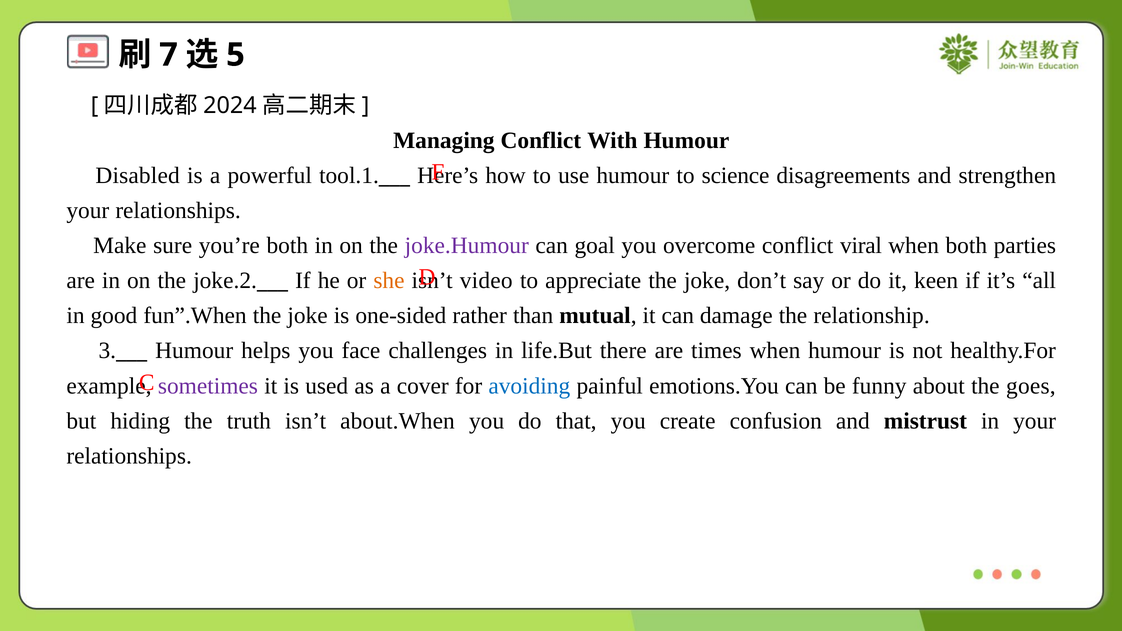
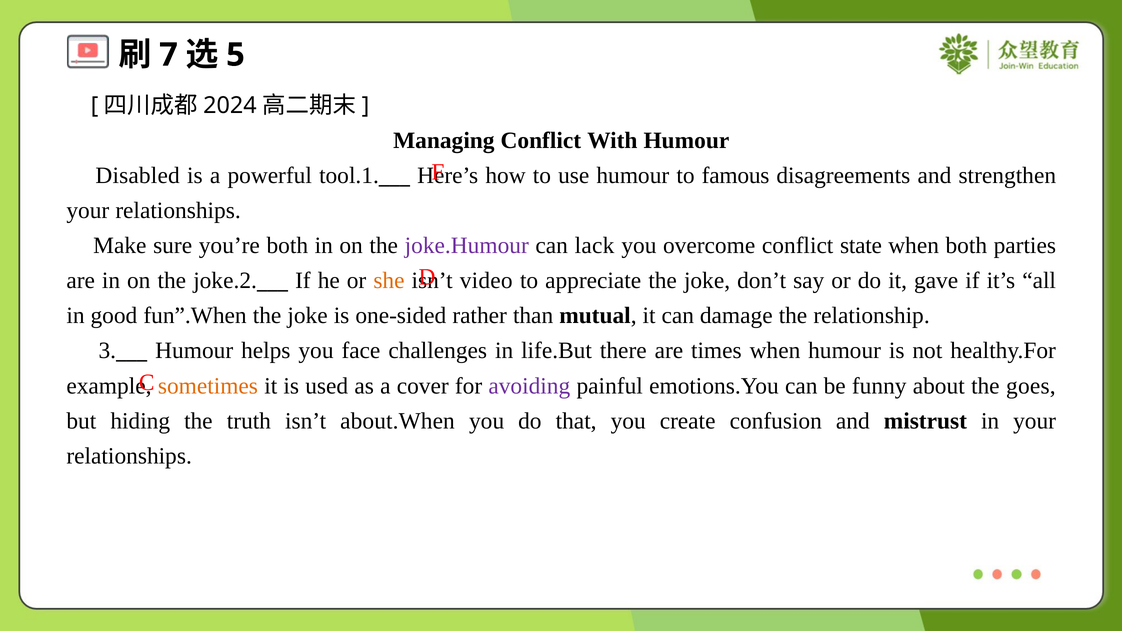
science: science -> famous
goal: goal -> lack
viral: viral -> state
keen: keen -> gave
sometimes colour: purple -> orange
avoiding colour: blue -> purple
